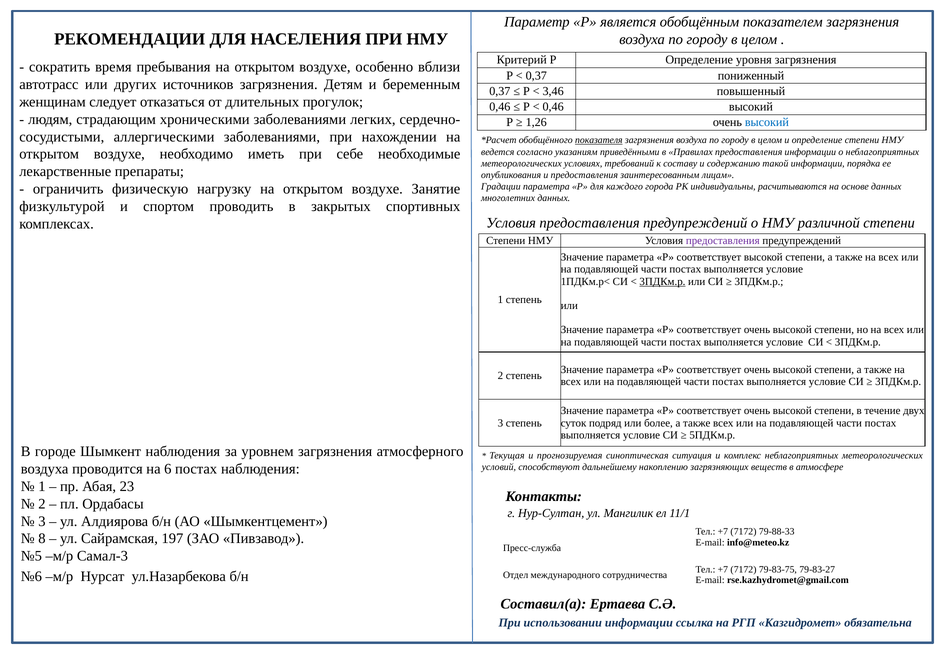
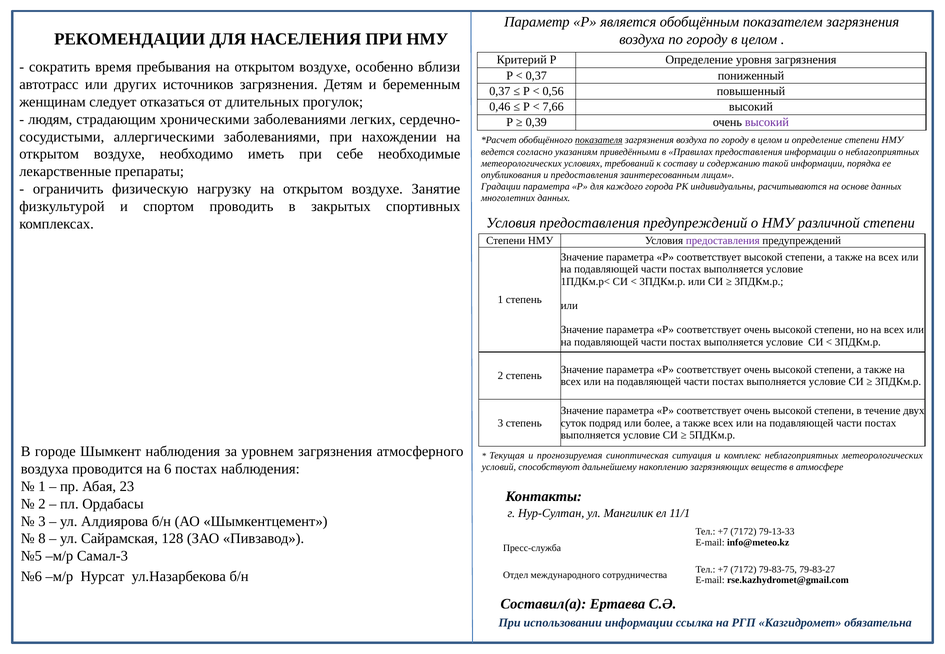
3,46: 3,46 -> 0,56
0,46 at (553, 107): 0,46 -> 7,66
1,26: 1,26 -> 0,39
высокий at (767, 122) colour: blue -> purple
3ПДКм.р at (662, 282) underline: present -> none
79-88-33: 79-88-33 -> 79-13-33
197: 197 -> 128
